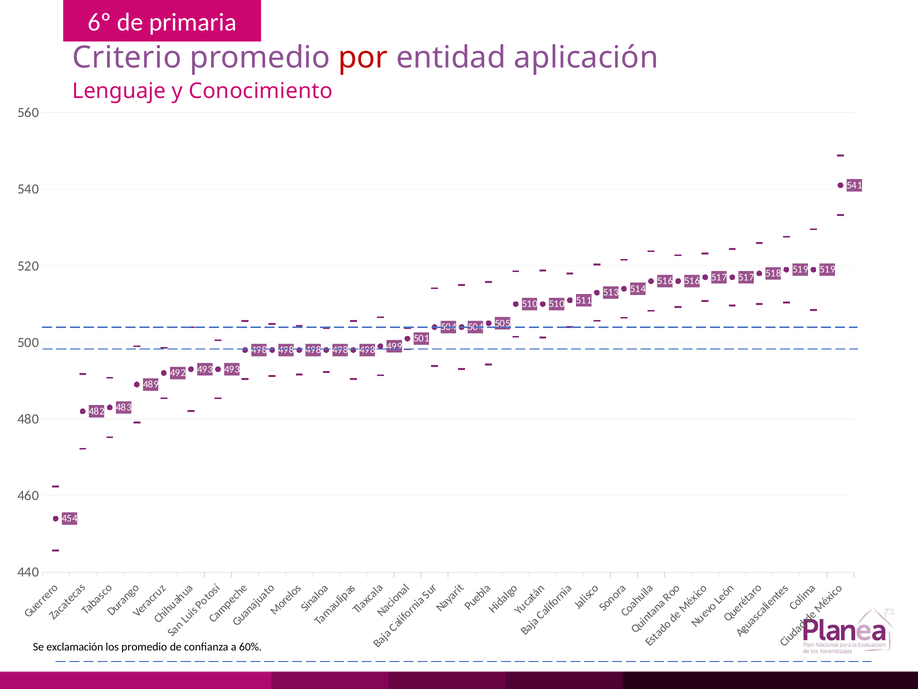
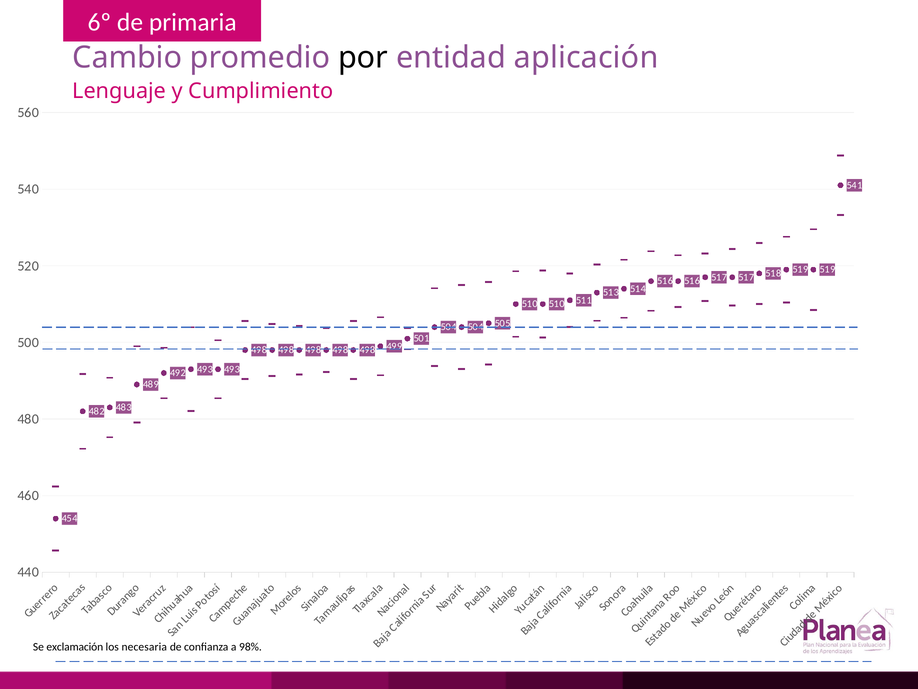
Criterio: Criterio -> Cambio
por colour: red -> black
Conocimiento: Conocimiento -> Cumplimiento
los promedio: promedio -> necesaria
60%: 60% -> 98%
